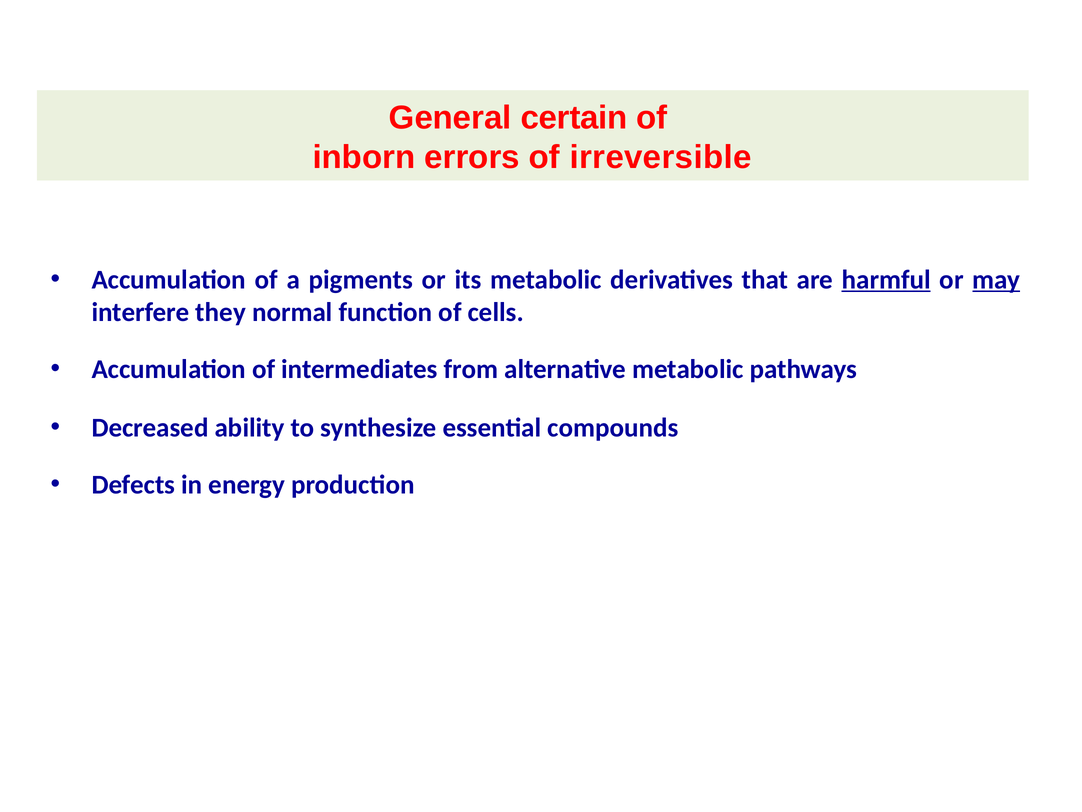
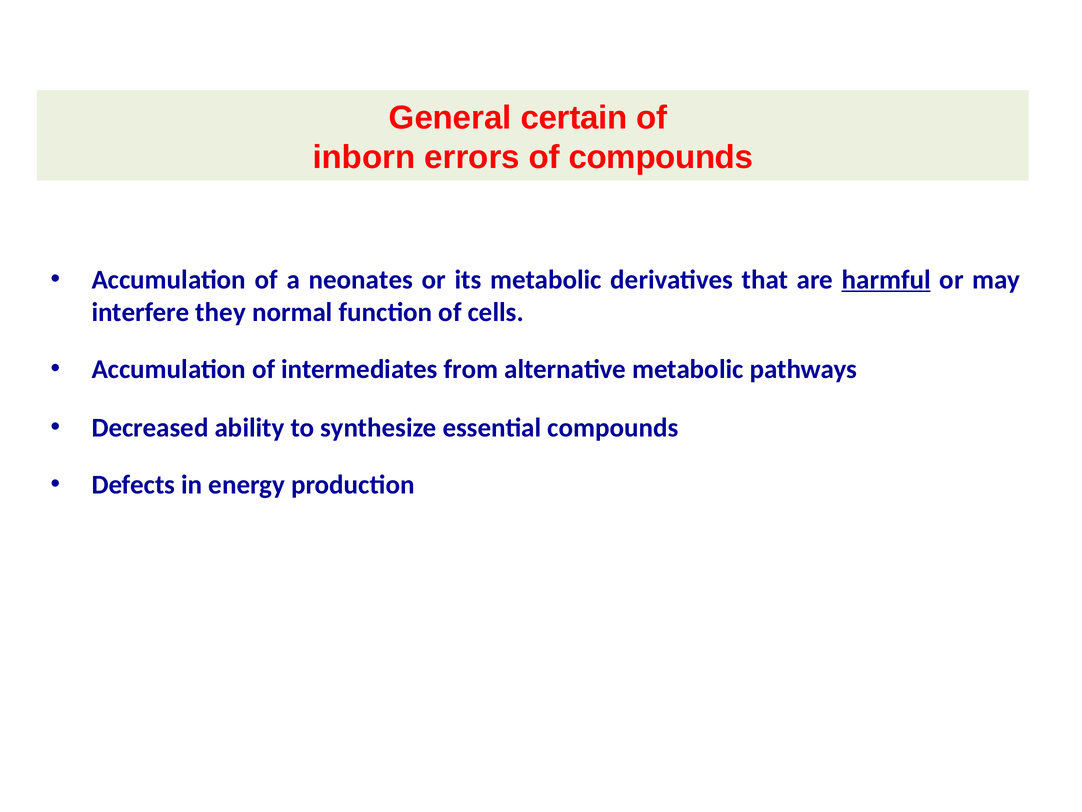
of irreversible: irreversible -> compounds
pigments: pigments -> neonates
may underline: present -> none
